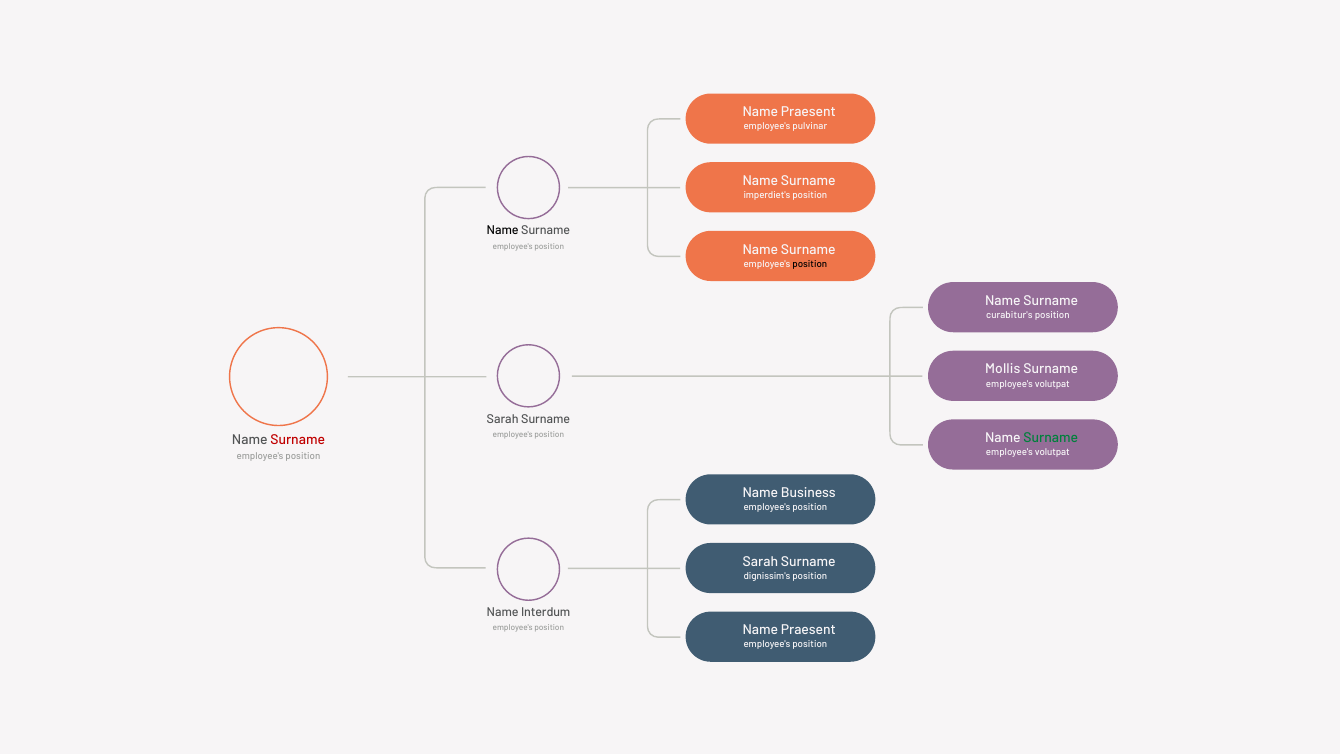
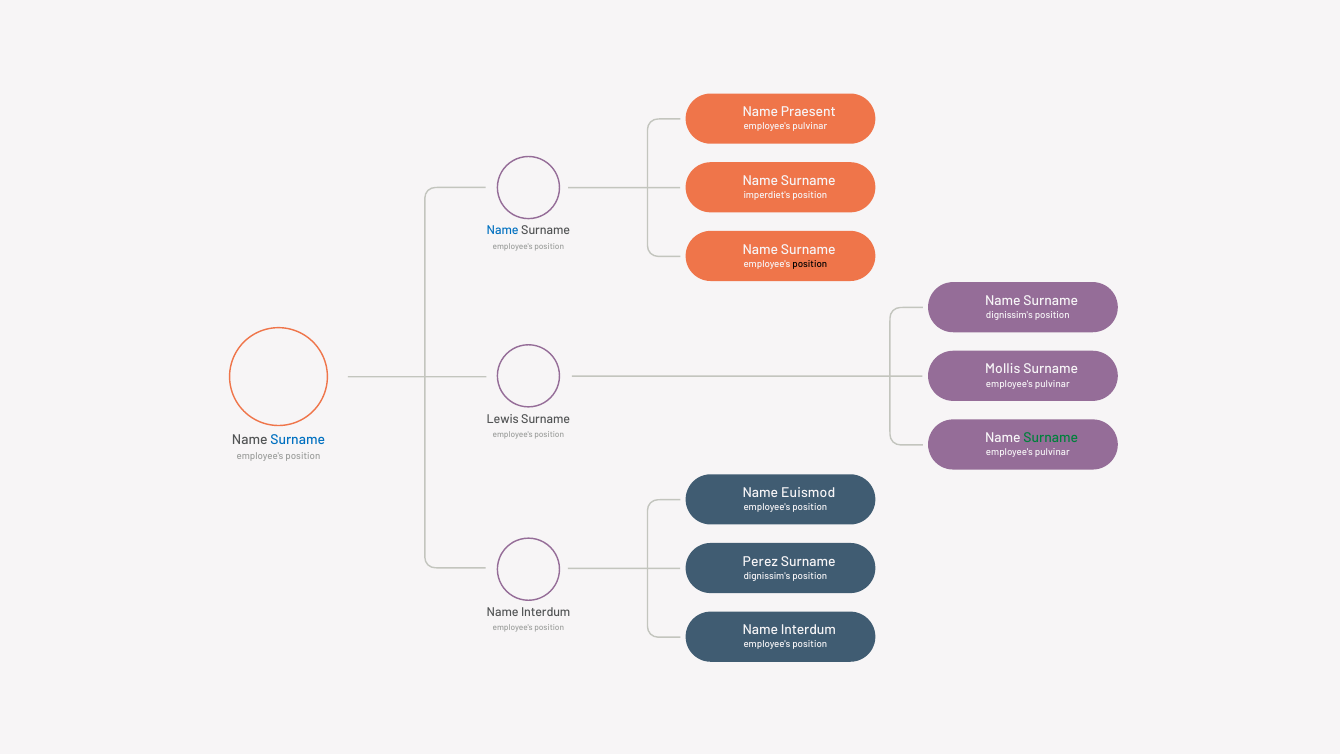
Name at (503, 231) colour: black -> blue
curabitur's at (1009, 315): curabitur's -> dignissim's
volutpat at (1052, 384): volutpat -> pulvinar
Sarah at (503, 419): Sarah -> Lewis
Surname at (298, 440) colour: red -> blue
volutpat at (1052, 452): volutpat -> pulvinar
Business: Business -> Euismod
Sarah at (760, 561): Sarah -> Perez
Praesent at (808, 630): Praesent -> Interdum
